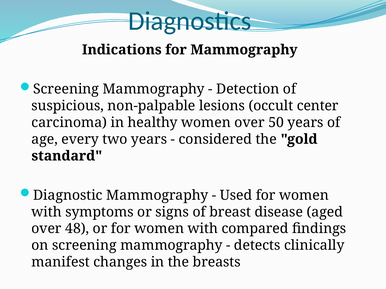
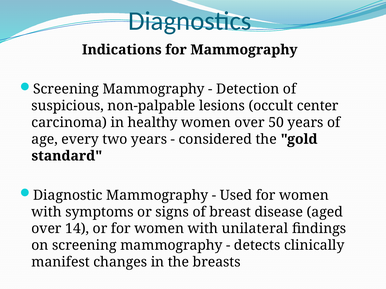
48: 48 -> 14
compared: compared -> unilateral
